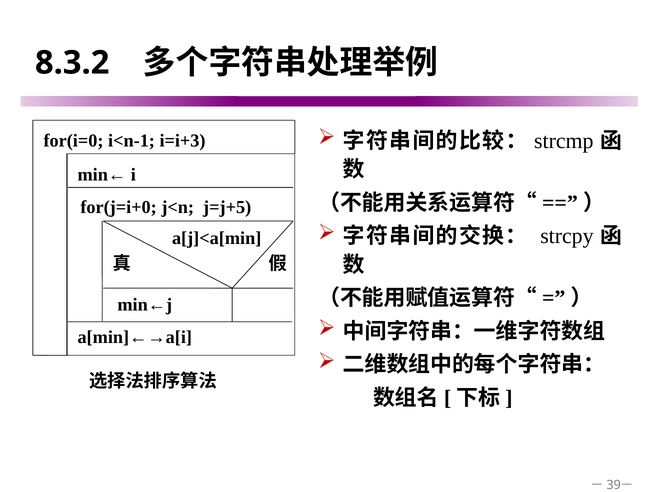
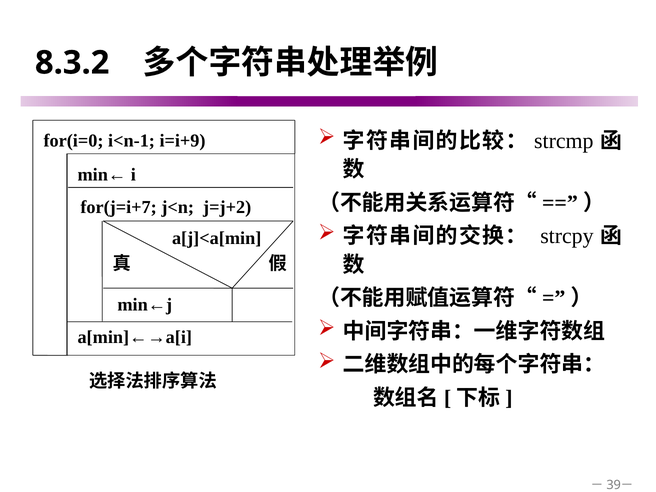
i=i+3: i=i+3 -> i=i+9
for(j=i+0: for(j=i+0 -> for(j=i+7
j=j+5: j=j+5 -> j=j+2
